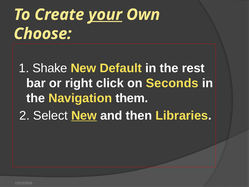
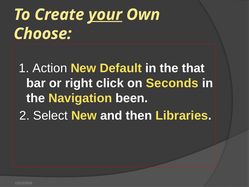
Shake: Shake -> Action
rest: rest -> that
them: them -> been
New at (84, 115) underline: present -> none
